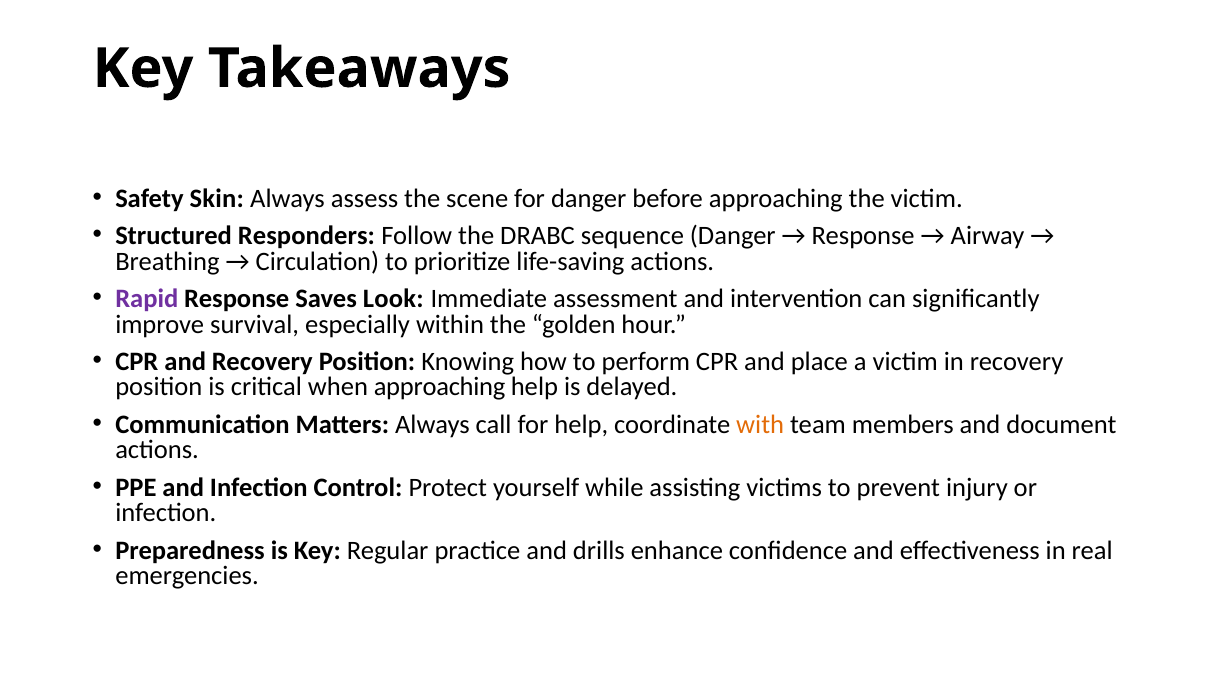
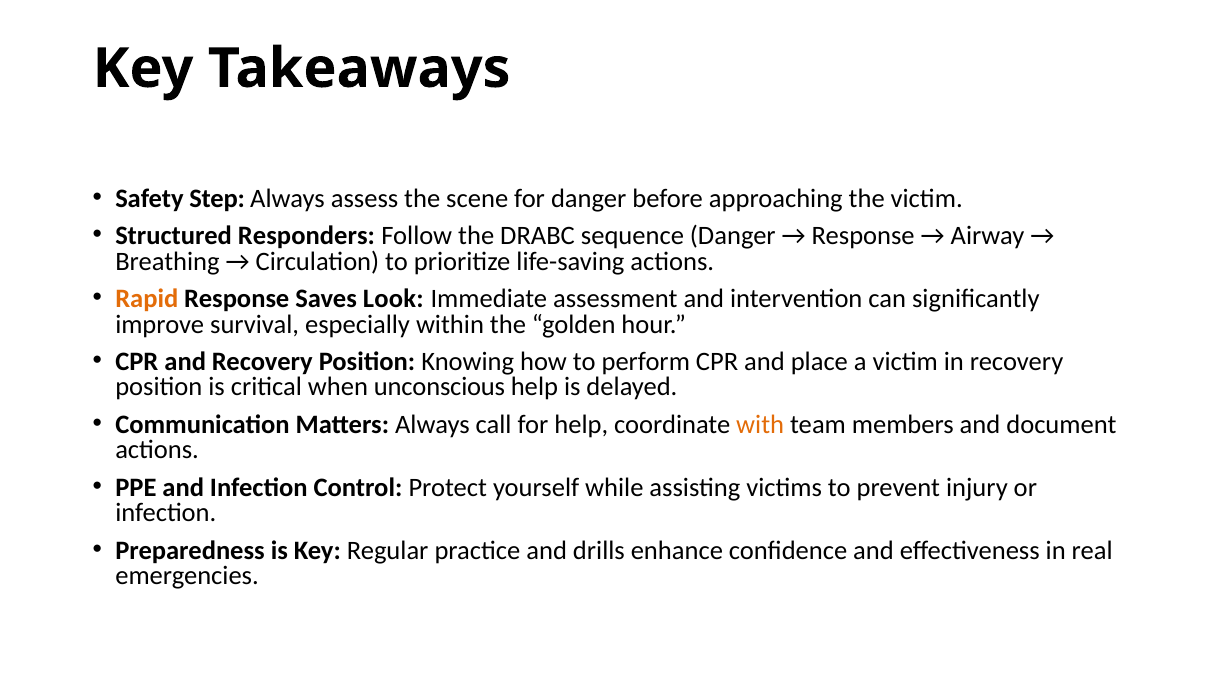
Skin: Skin -> Step
Rapid colour: purple -> orange
when approaching: approaching -> unconscious
